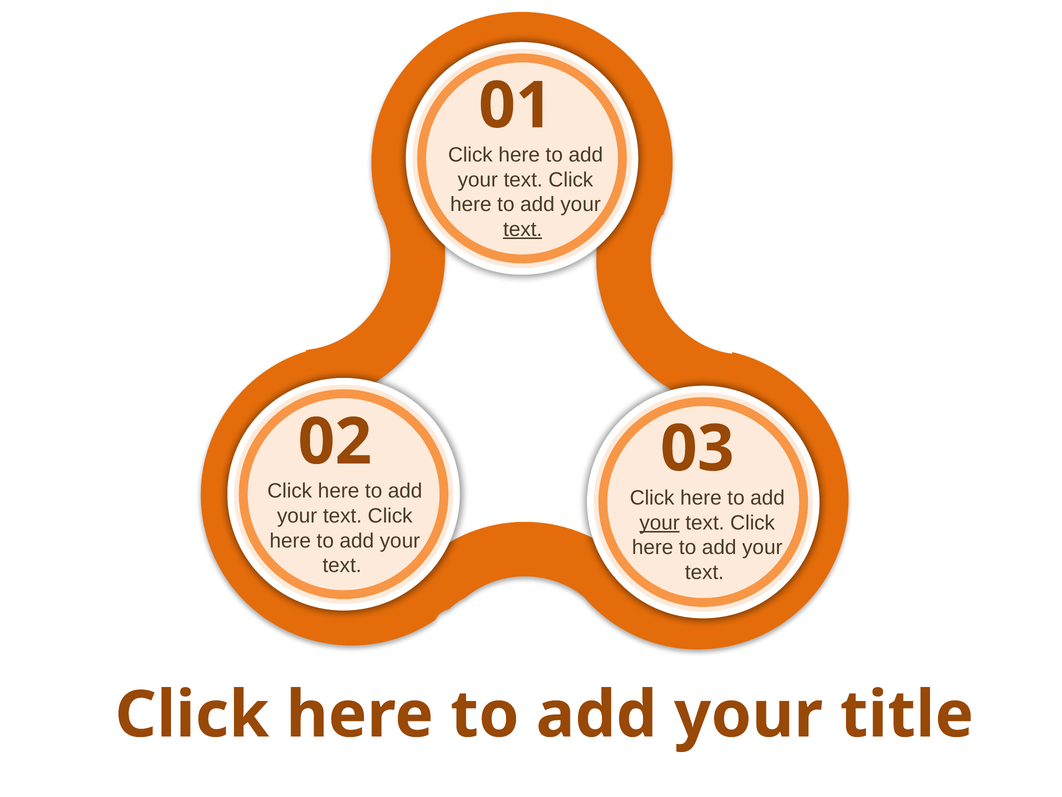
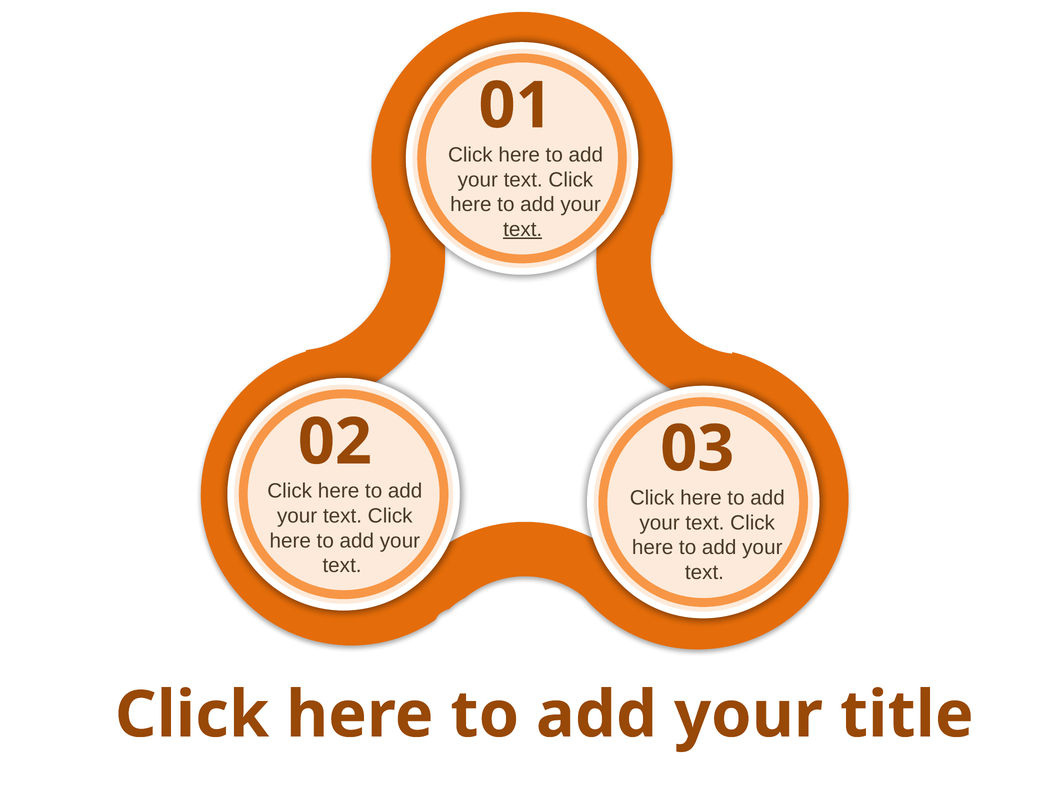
your at (660, 522) underline: present -> none
